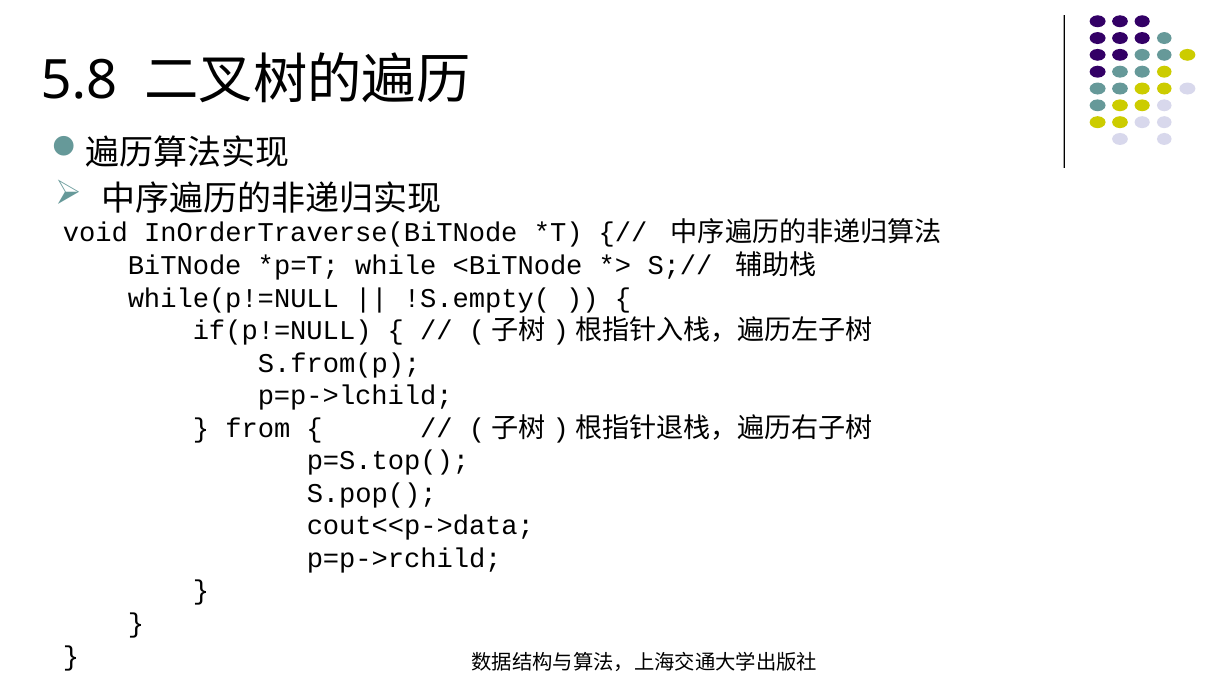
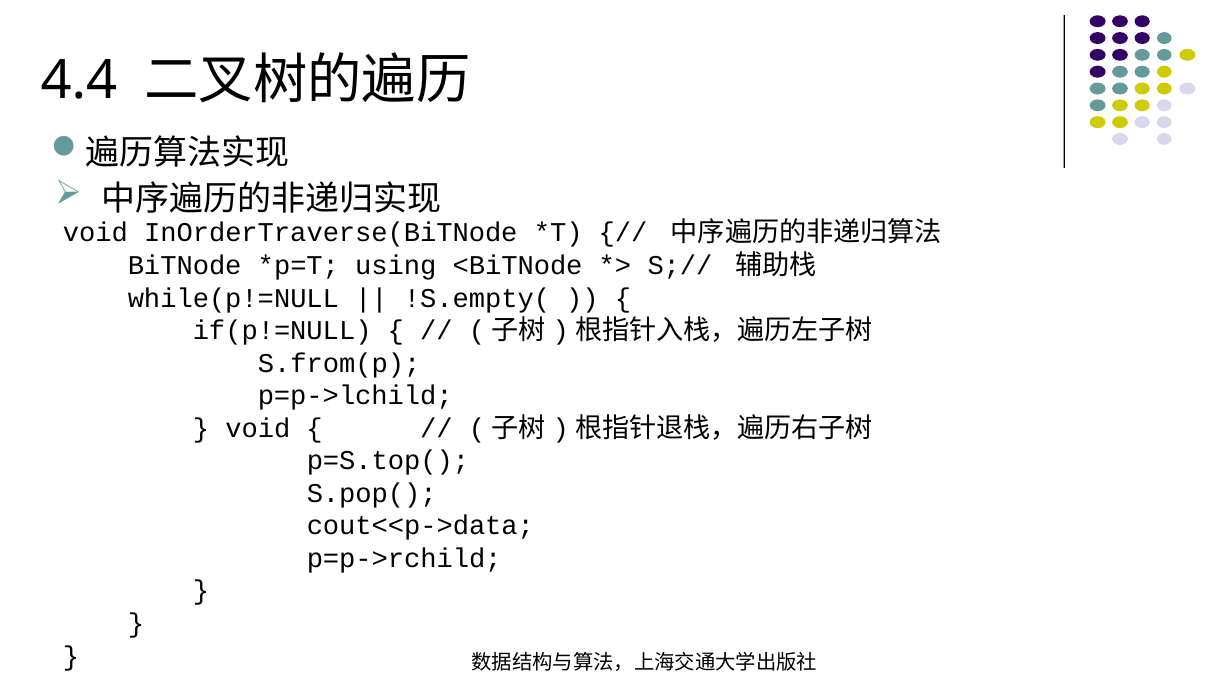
5.8: 5.8 -> 4.4
while: while -> using
from at (258, 429): from -> void
